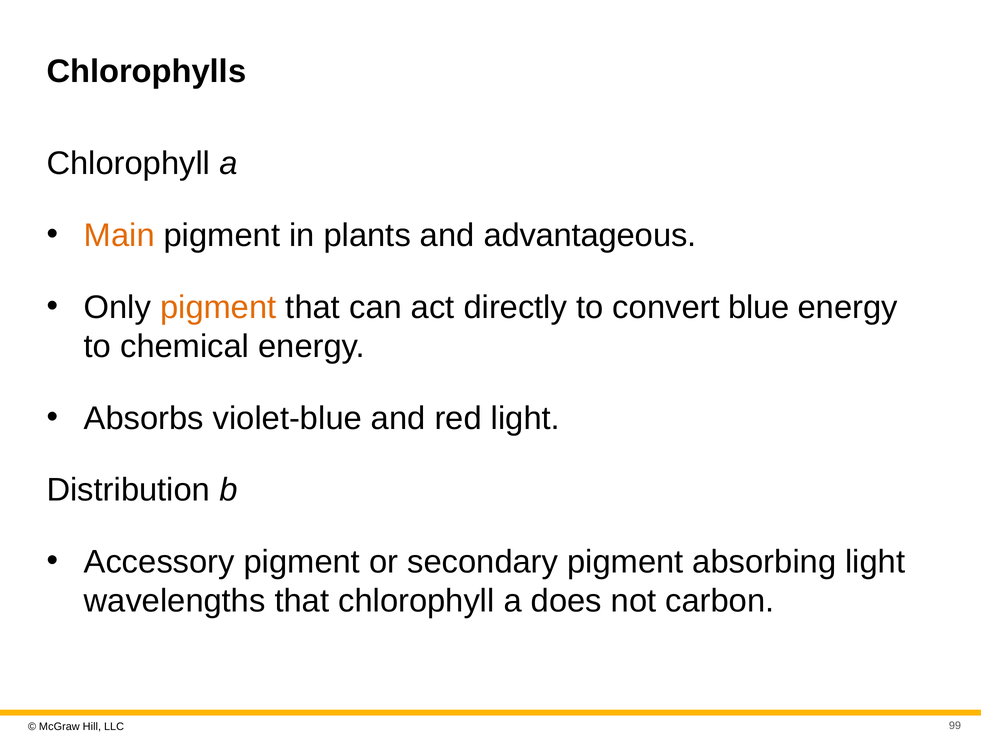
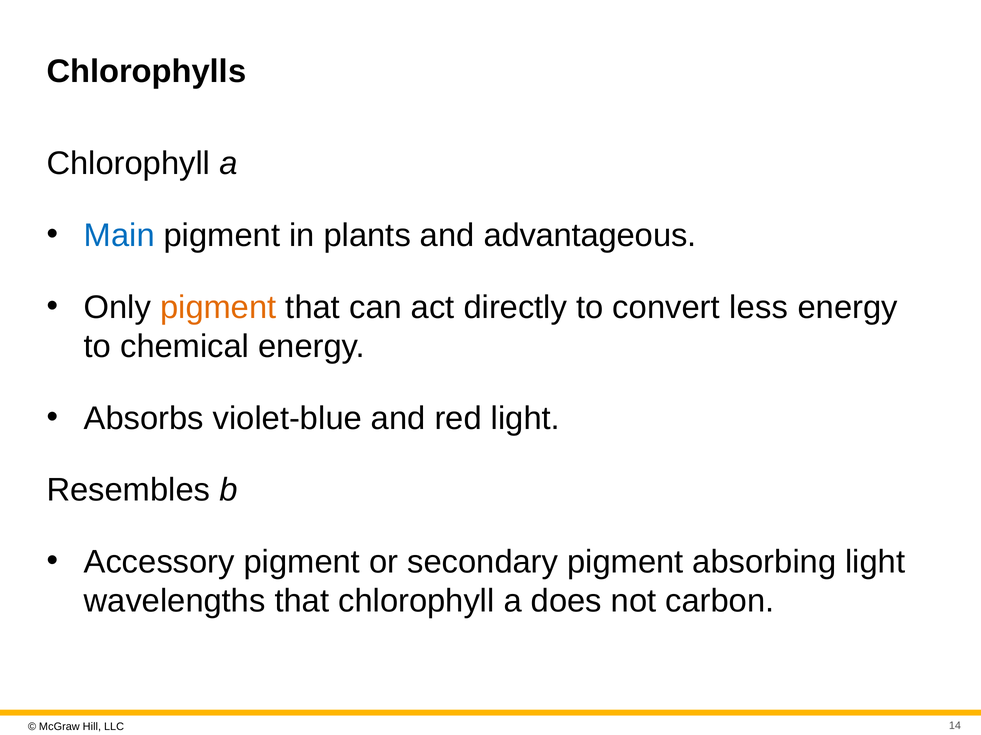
Main colour: orange -> blue
blue: blue -> less
Distribution: Distribution -> Resembles
99: 99 -> 14
